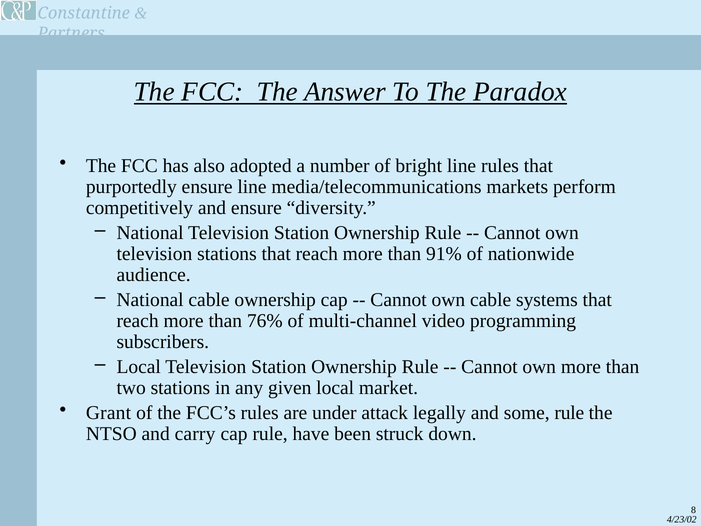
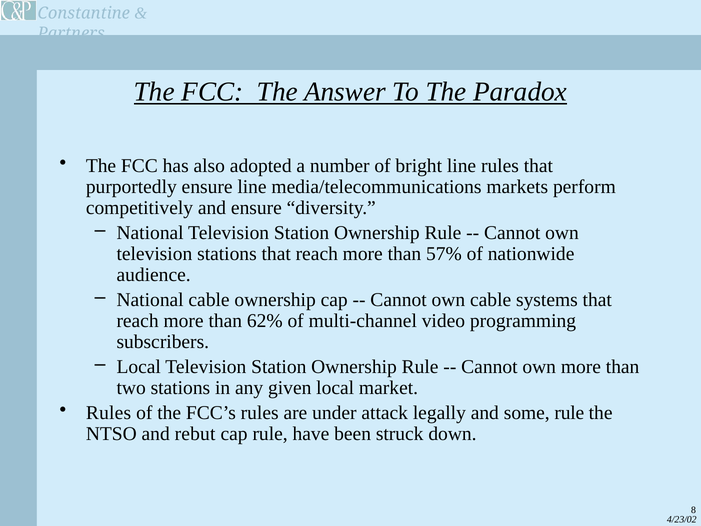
91%: 91% -> 57%
76%: 76% -> 62%
Grant at (109, 413): Grant -> Rules
carry: carry -> rebut
